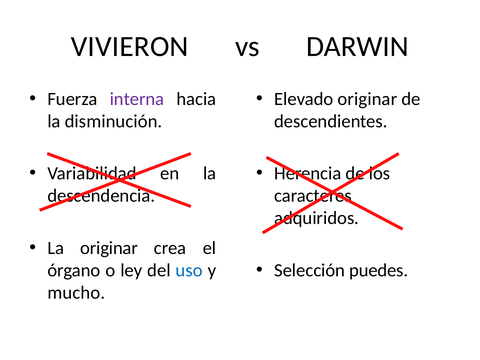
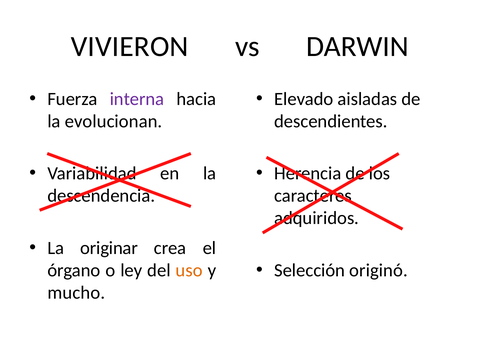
Elevado originar: originar -> aisladas
disminución: disminución -> evolucionan
puedes: puedes -> originó
uso colour: blue -> orange
